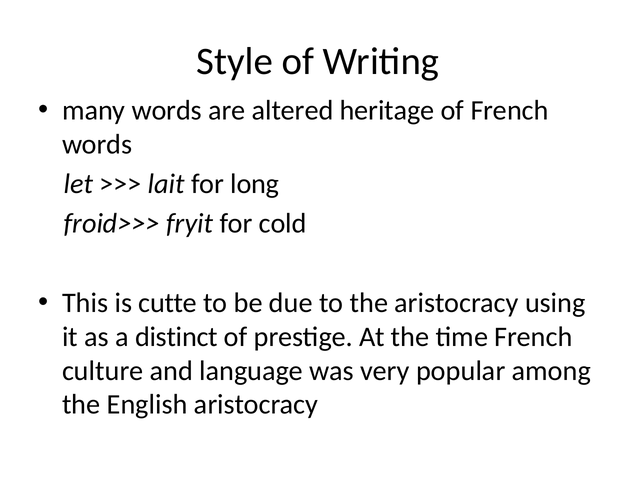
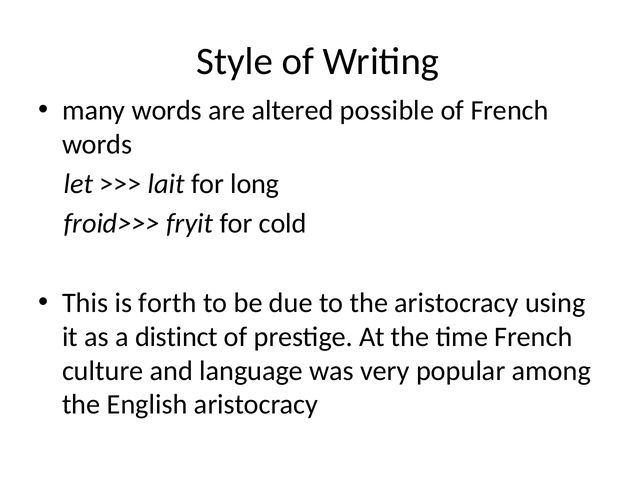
heritage: heritage -> possible
cutte: cutte -> forth
